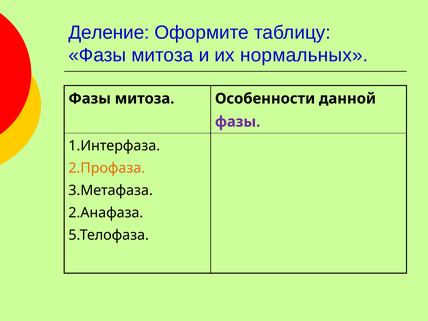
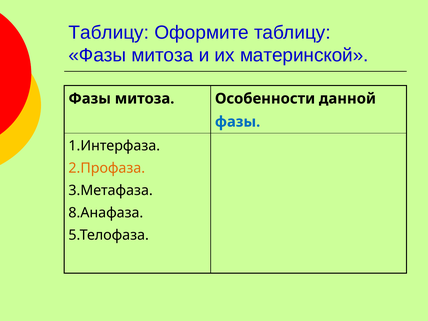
Деление at (109, 33): Деление -> Таблицу
нормальных: нормальных -> материнской
фазы at (238, 122) colour: purple -> blue
2.Анафаза: 2.Анафаза -> 8.Анафаза
